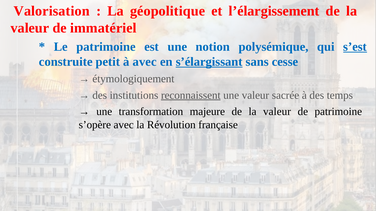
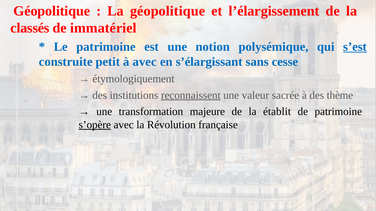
Valorisation at (52, 11): Valorisation -> Géopolitique
valeur at (30, 28): valeur -> classés
s’élargissant underline: present -> none
temps: temps -> thème
majeure de la valeur: valeur -> établit
s’opère underline: none -> present
